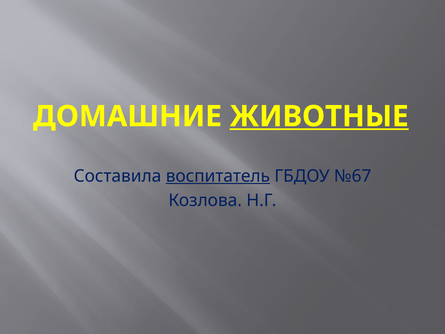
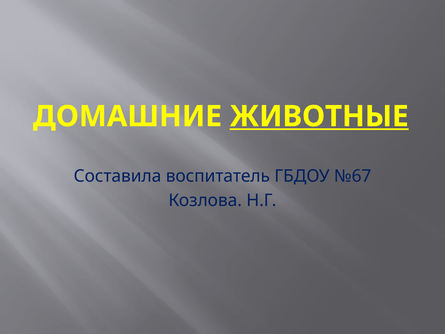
воспитатель underline: present -> none
